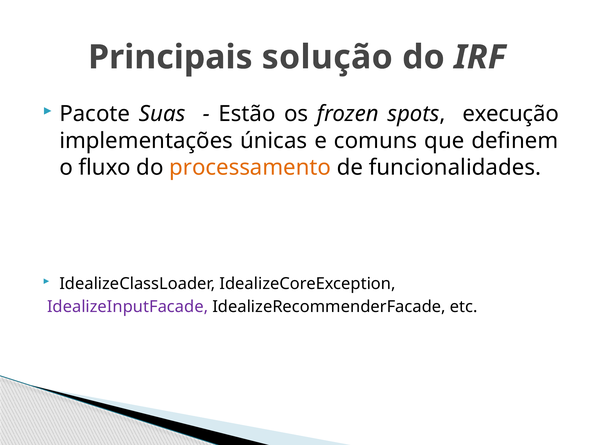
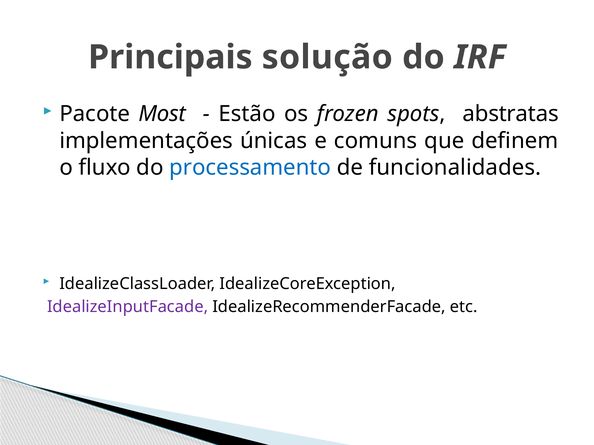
Suas: Suas -> Most
execução: execução -> abstratas
processamento colour: orange -> blue
